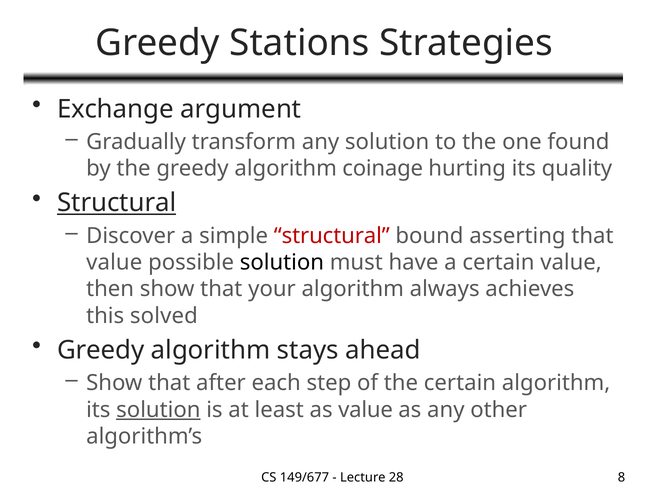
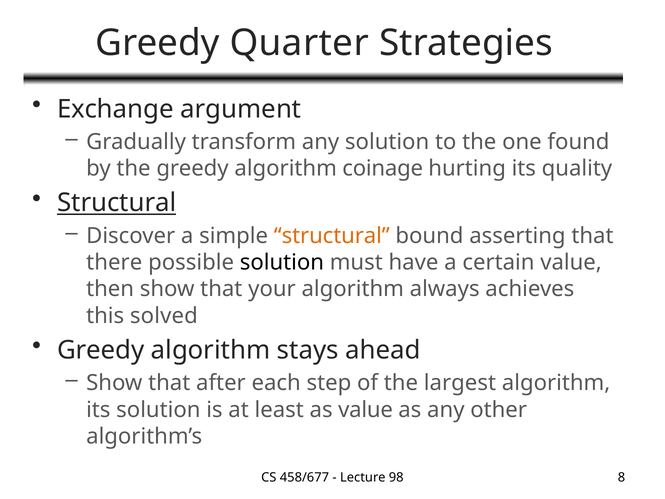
Stations: Stations -> Quarter
structural at (332, 236) colour: red -> orange
value at (114, 262): value -> there
the certain: certain -> largest
solution at (158, 409) underline: present -> none
149/677: 149/677 -> 458/677
28: 28 -> 98
